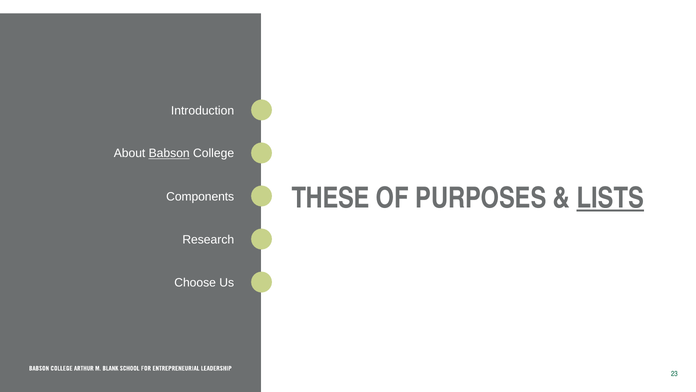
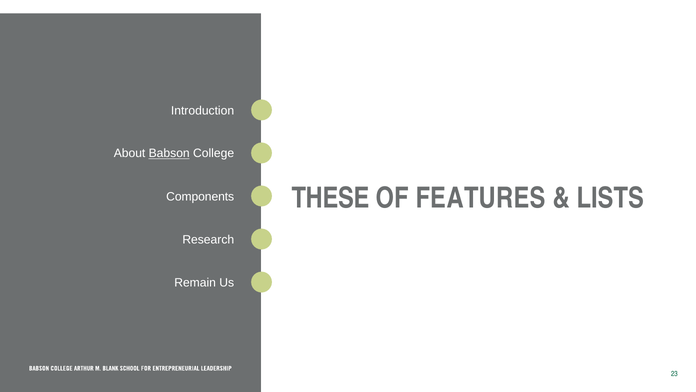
PURPOSES: PURPOSES -> FEATURES
LISTS underline: present -> none
Choose: Choose -> Remain
